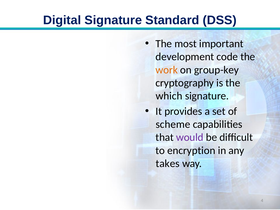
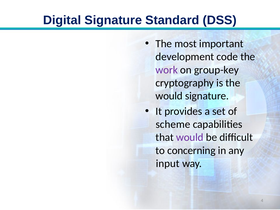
work colour: orange -> purple
which at (169, 96): which -> would
encryption: encryption -> concerning
takes: takes -> input
